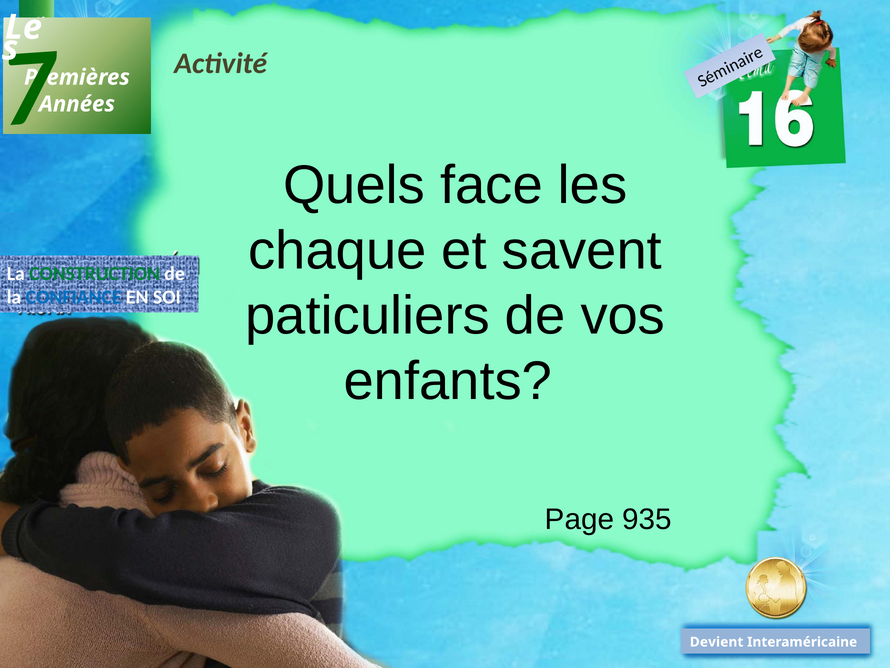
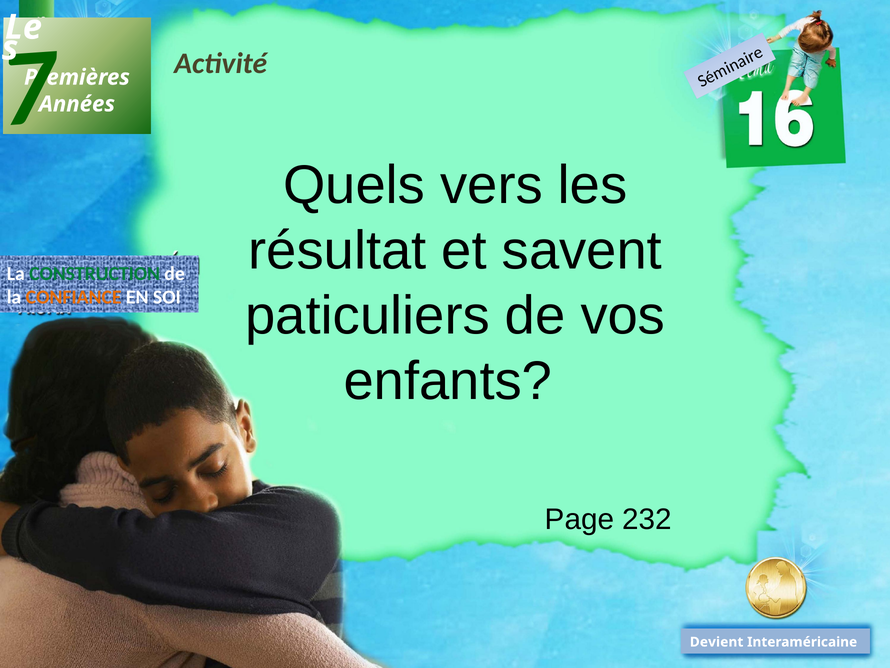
face: face -> vers
chaque: chaque -> résultat
CONFIANCE colour: blue -> orange
935: 935 -> 232
